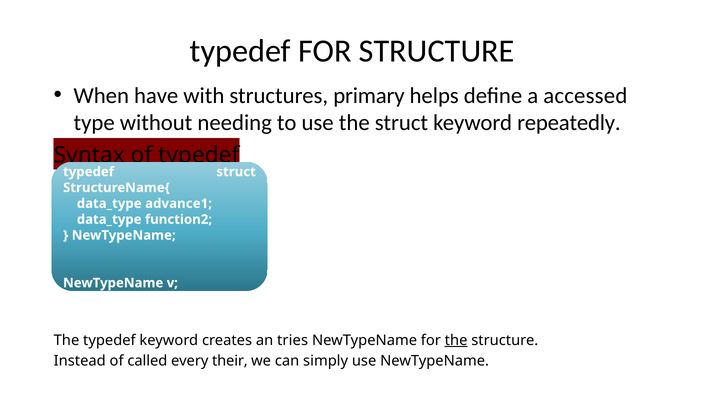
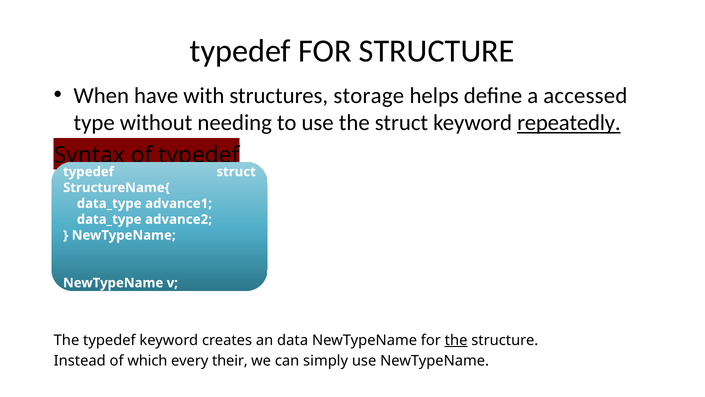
primary: primary -> storage
repeatedly underline: none -> present
function2: function2 -> advance2
tries: tries -> data
called: called -> which
